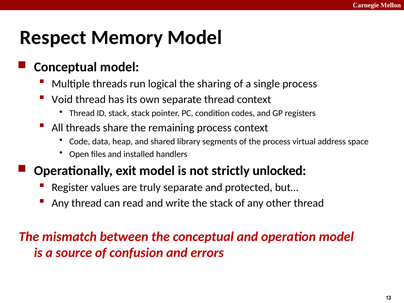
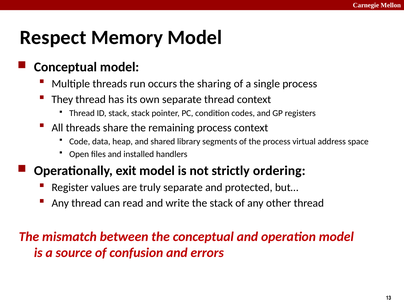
logical: logical -> occurs
Void: Void -> They
unlocked: unlocked -> ordering
